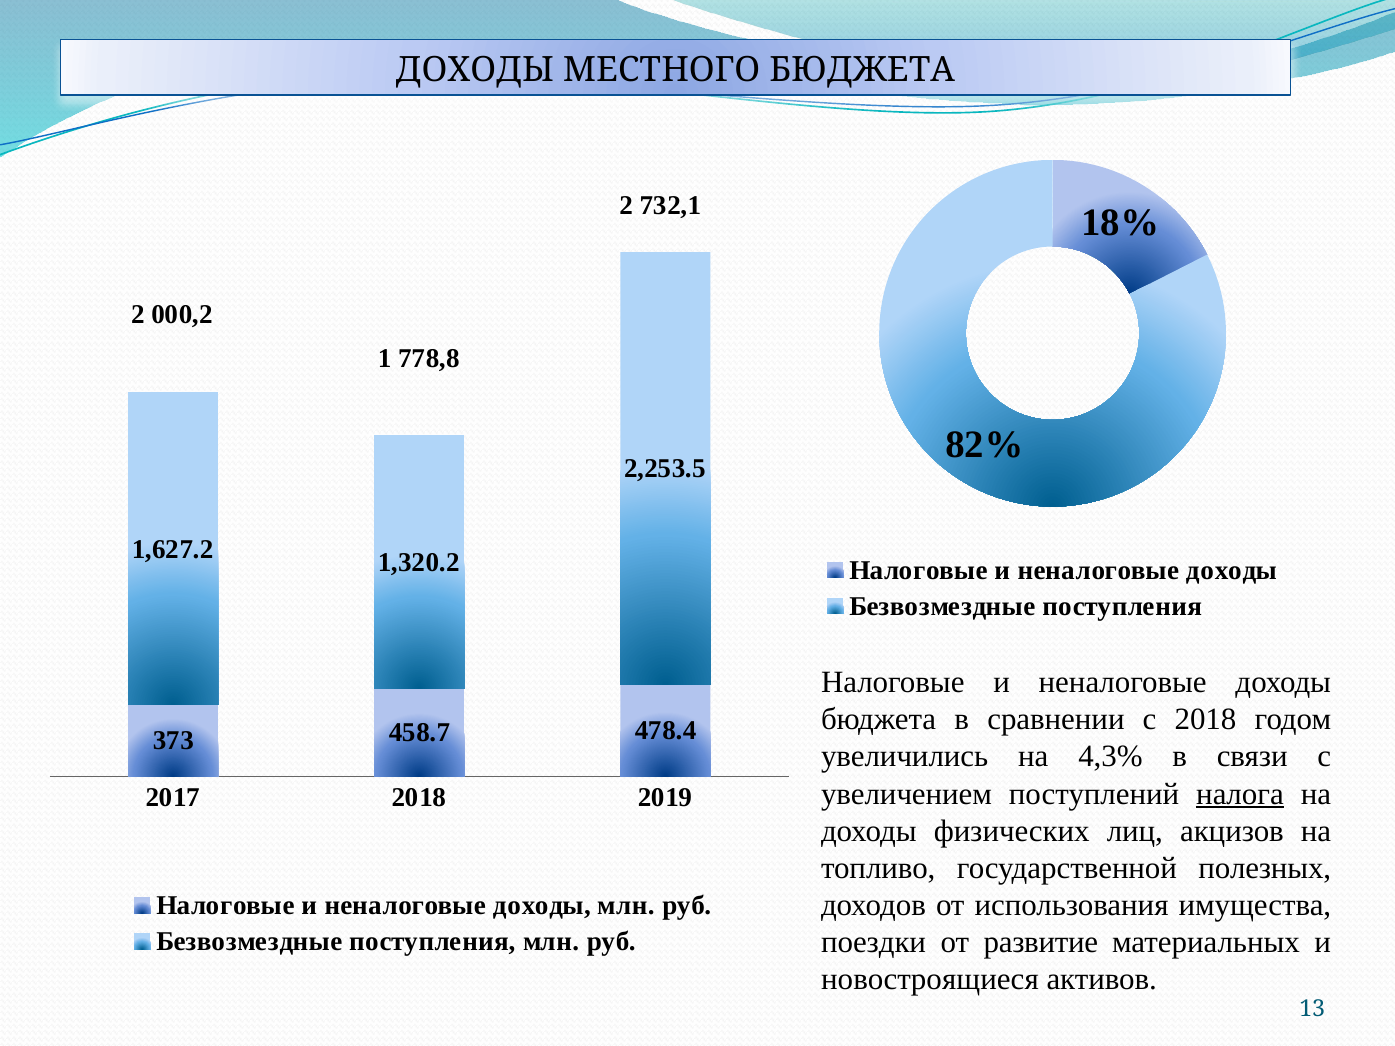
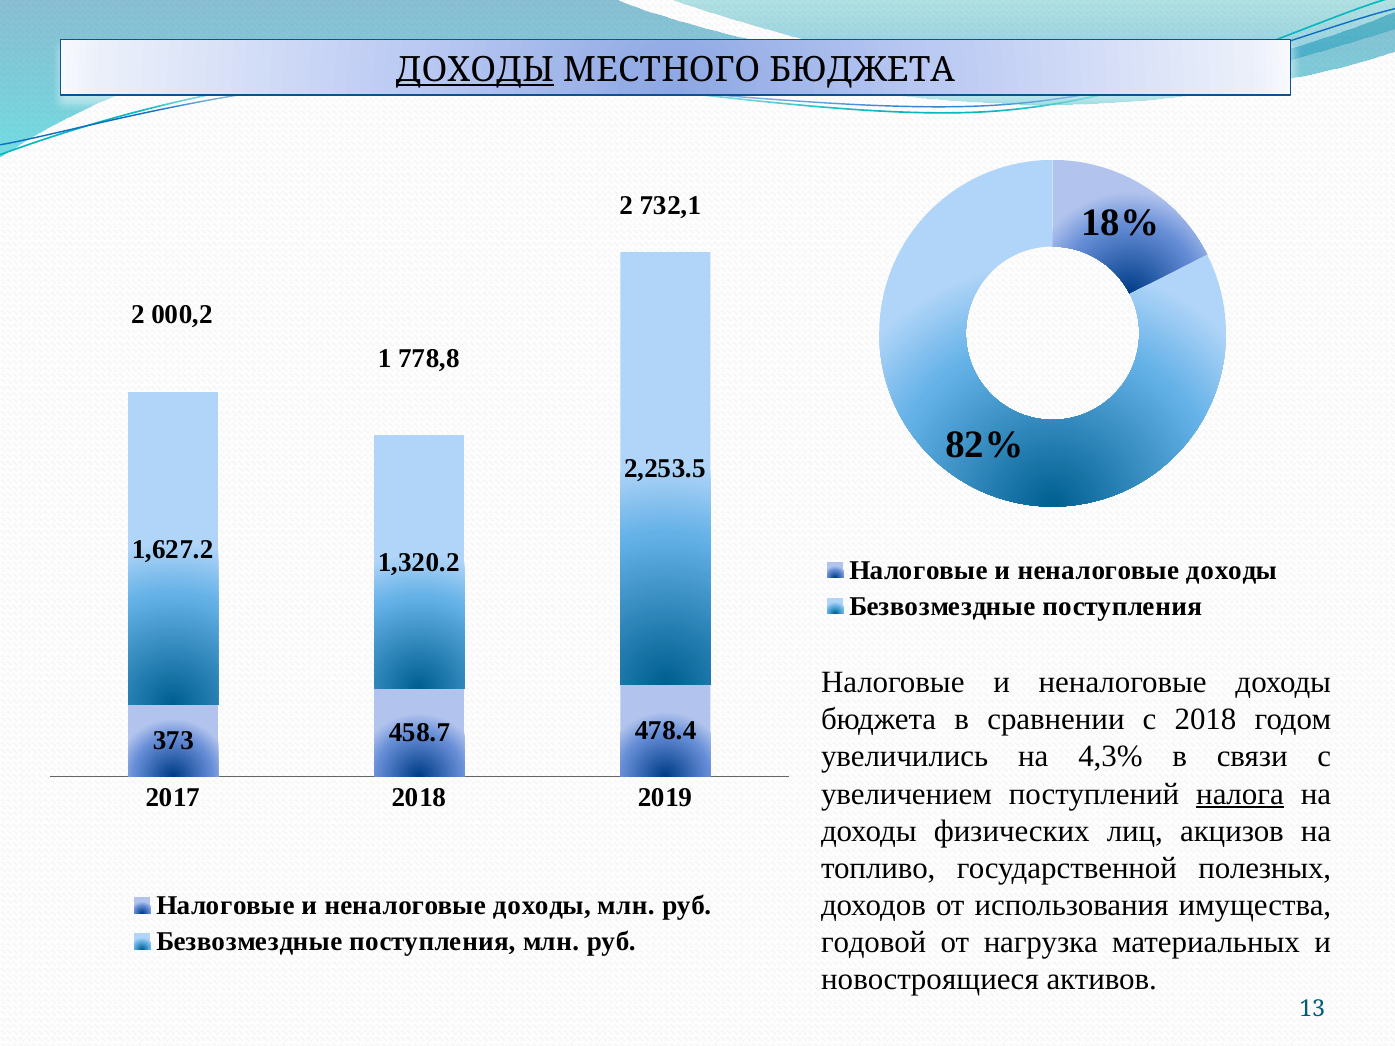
ДОХОДЫ at (475, 70) underline: none -> present
поездки: поездки -> годовой
развитие: развитие -> нагрузка
